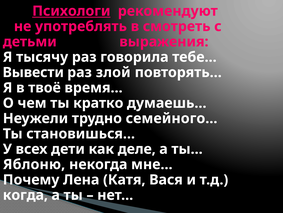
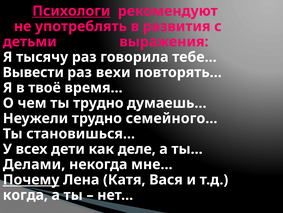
смотреть: смотреть -> развития
злой: злой -> вехи
ты кратко: кратко -> трудно
Яблоню: Яблоню -> Делами
Почему underline: none -> present
